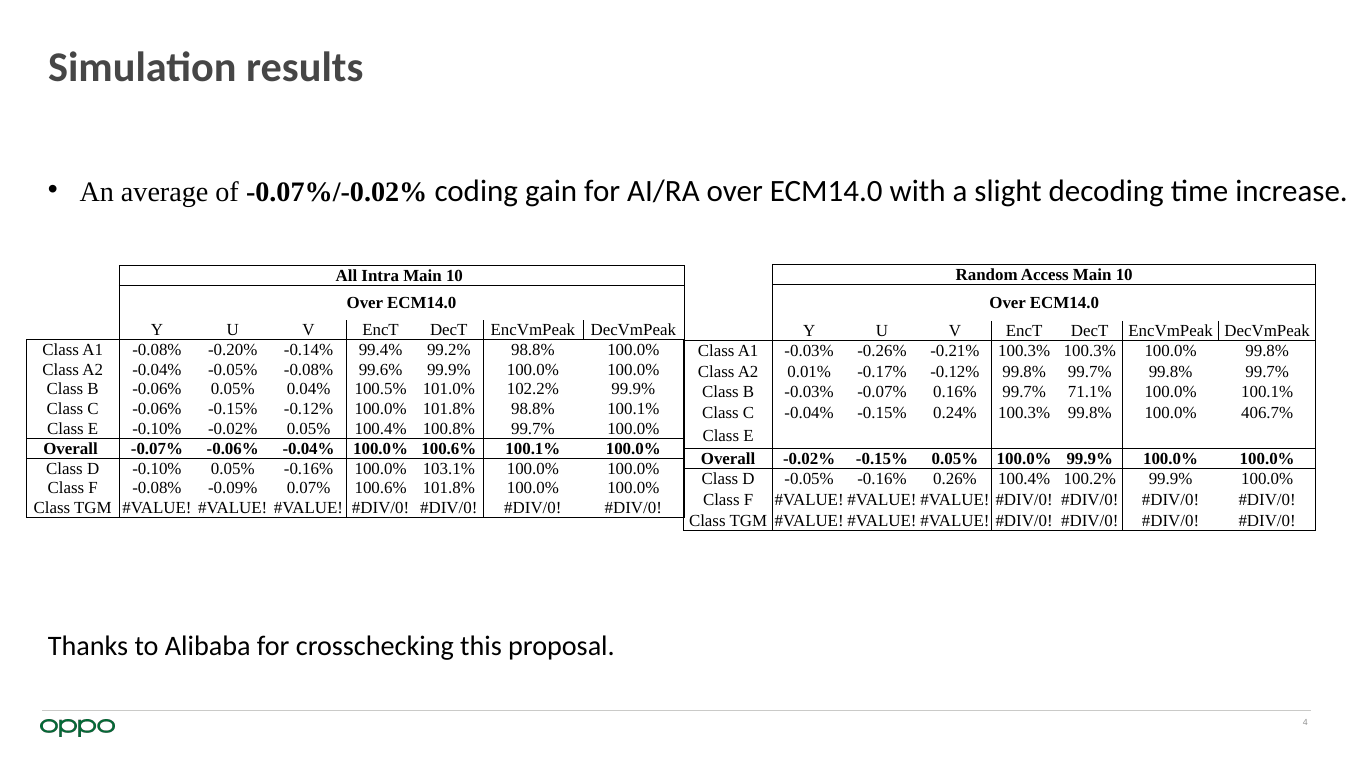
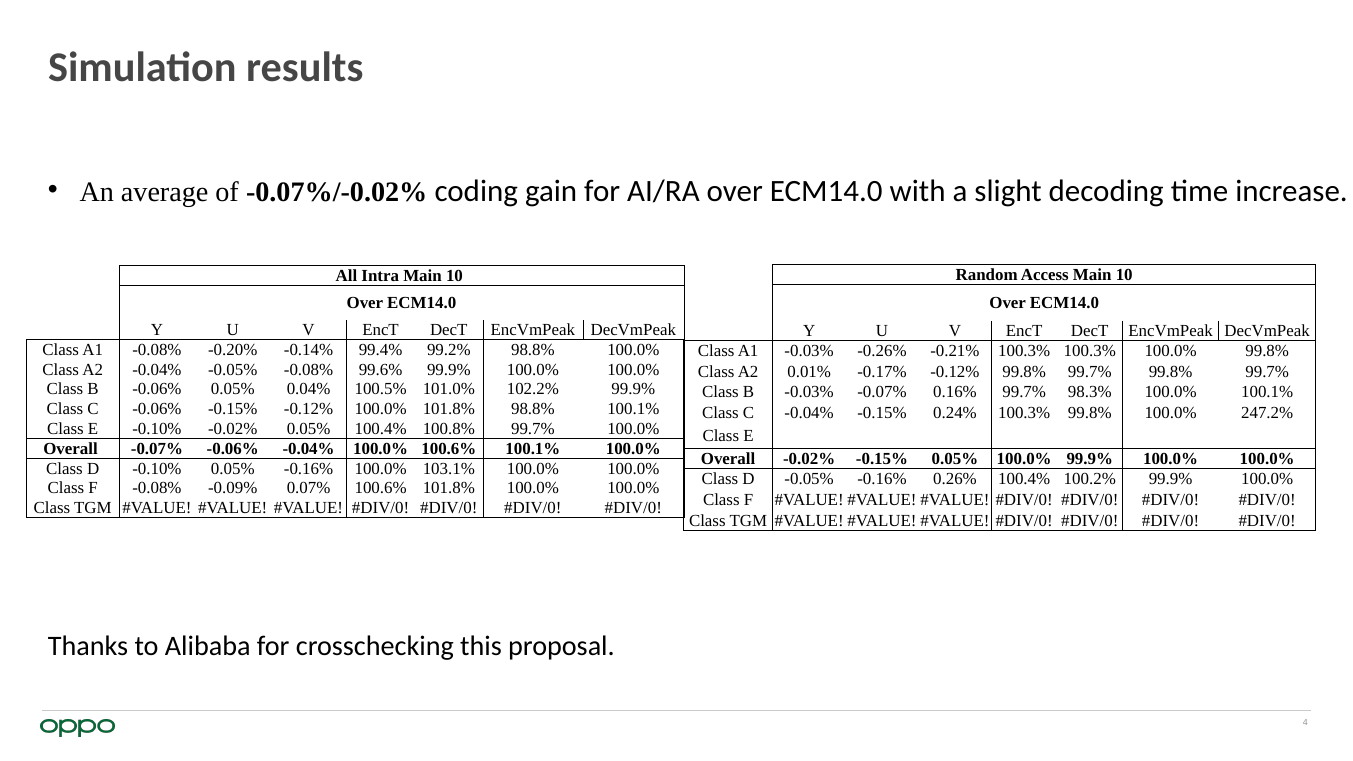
71.1%: 71.1% -> 98.3%
406.7%: 406.7% -> 247.2%
